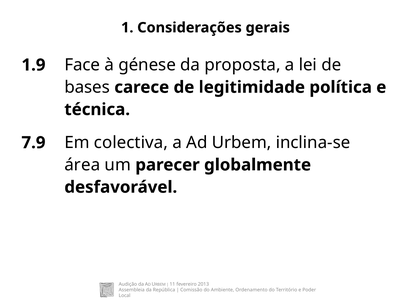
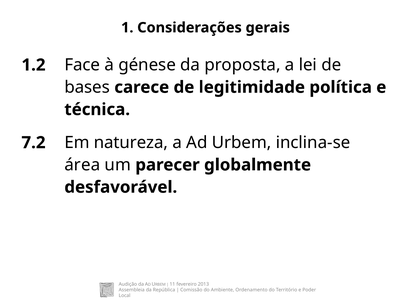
1.9: 1.9 -> 1.2
7.9: 7.9 -> 7.2
colectiva: colectiva -> natureza
